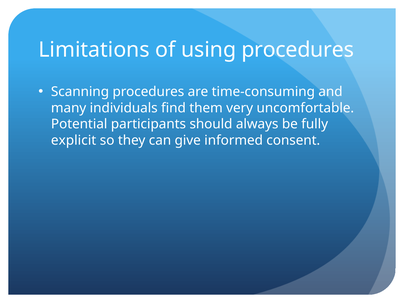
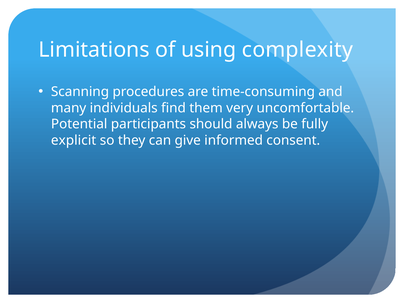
using procedures: procedures -> complexity
